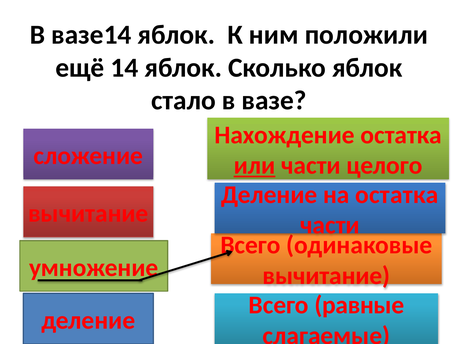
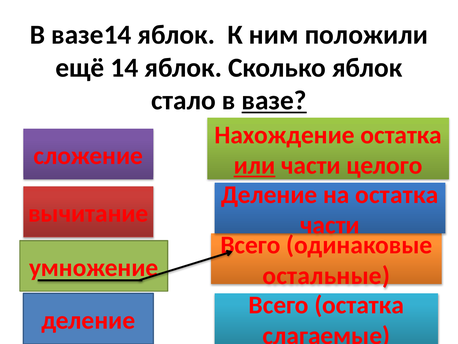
вазе underline: none -> present
вычитание at (326, 275): вычитание -> остальные
Всего равные: равные -> остатка
